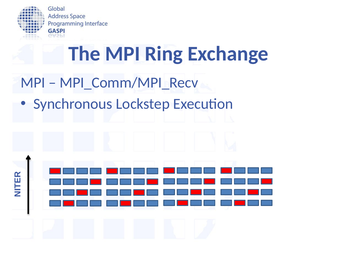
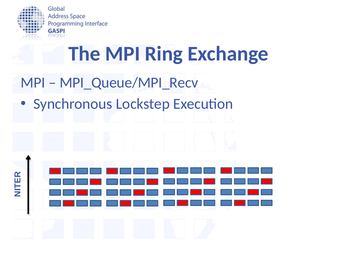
MPI_Comm/MPI_Recv: MPI_Comm/MPI_Recv -> MPI_Queue/MPI_Recv
